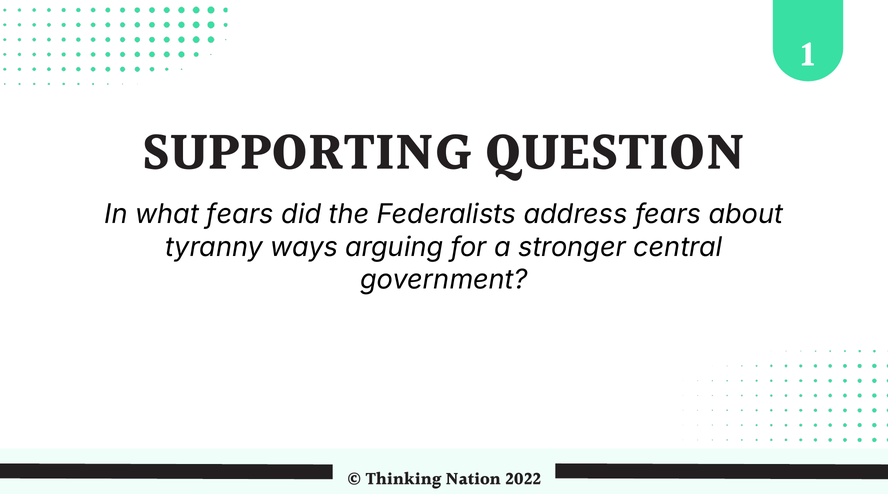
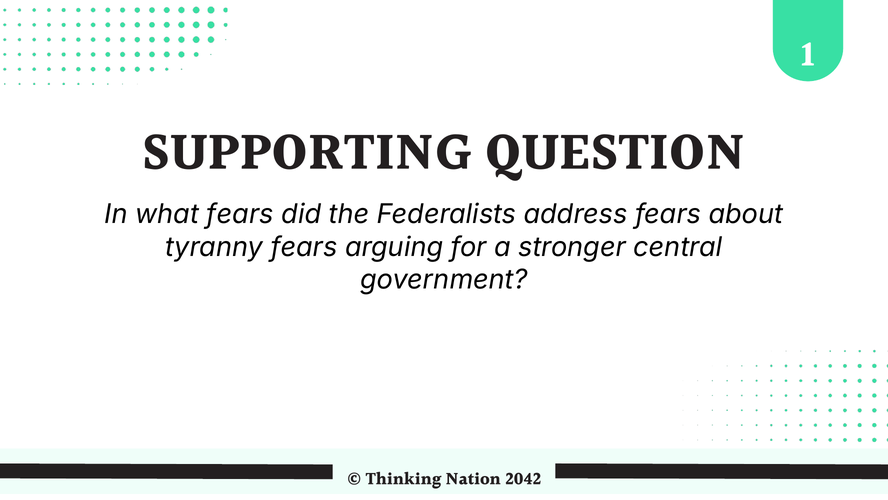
tyranny ways: ways -> fears
2022: 2022 -> 2042
